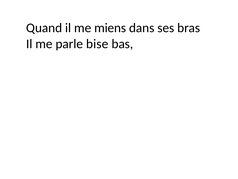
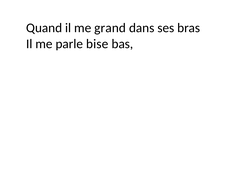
miens: miens -> grand
